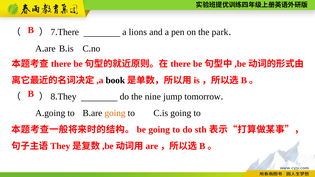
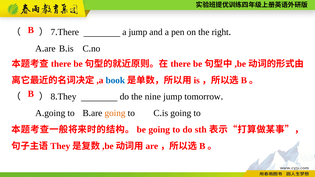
a lions: lions -> jump
park: park -> right
book colour: black -> blue
